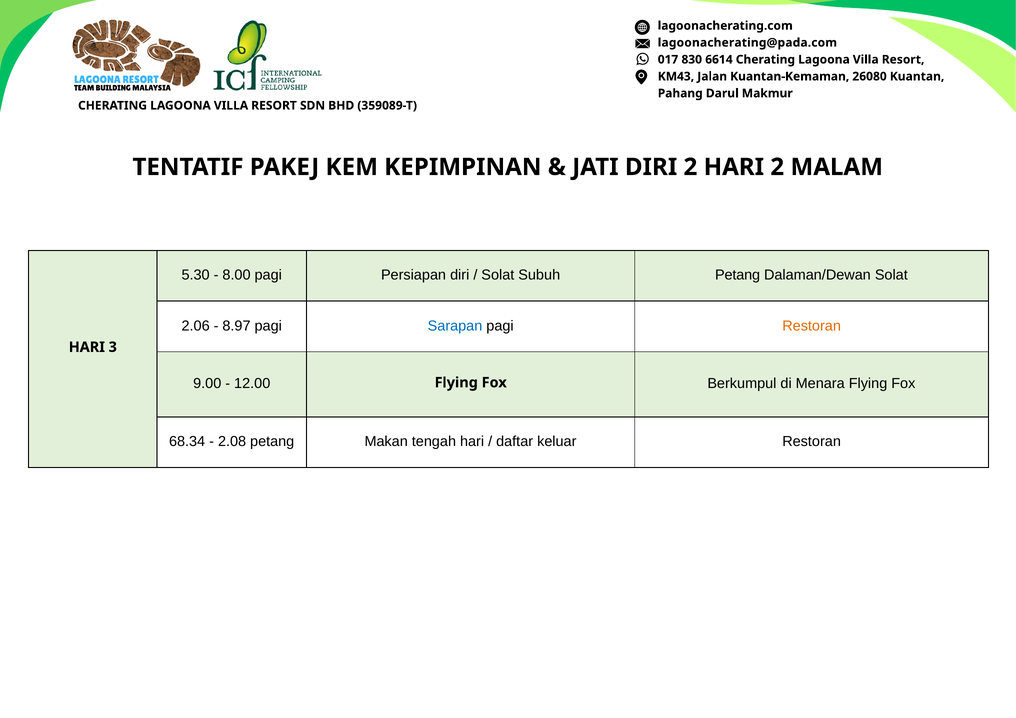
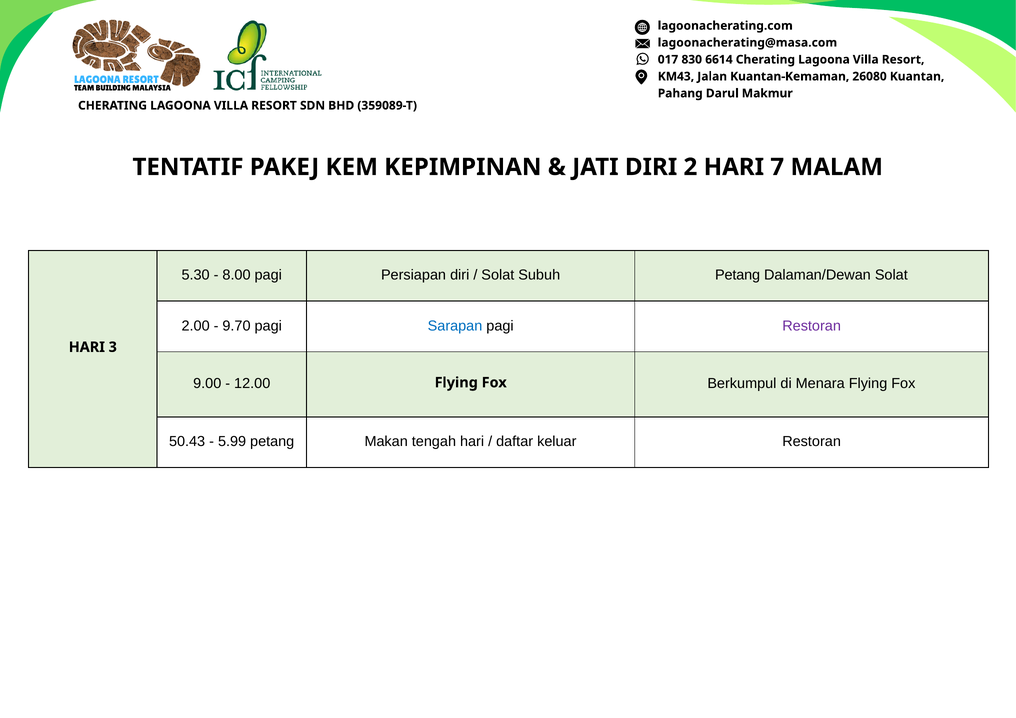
lagoonacherating@pada.com: lagoonacherating@pada.com -> lagoonacherating@masa.com
HARI 2: 2 -> 7
2.06: 2.06 -> 2.00
8.97: 8.97 -> 9.70
Restoran at (812, 326) colour: orange -> purple
68.34: 68.34 -> 50.43
2.08: 2.08 -> 5.99
